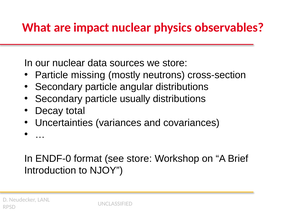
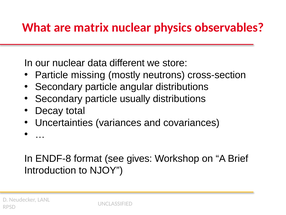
impact: impact -> matrix
sources: sources -> different
ENDF-0: ENDF-0 -> ENDF-8
see store: store -> gives
